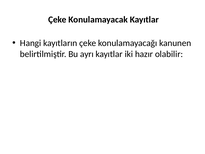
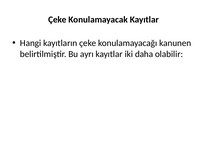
hazır: hazır -> daha
